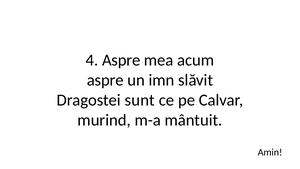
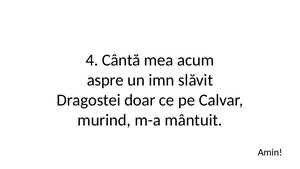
4 Aspre: Aspre -> Cântă
sunt: sunt -> doar
